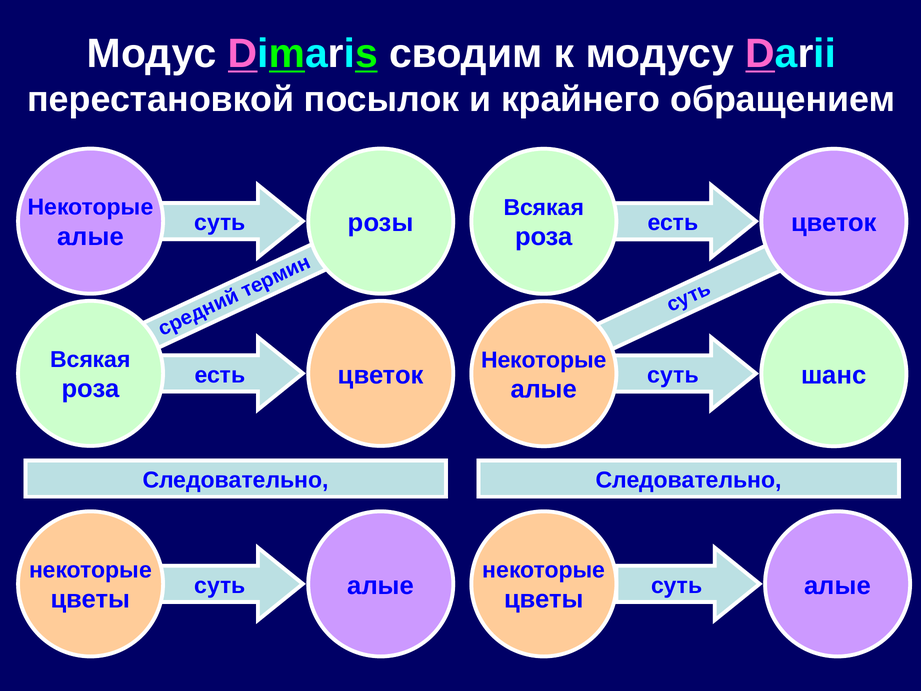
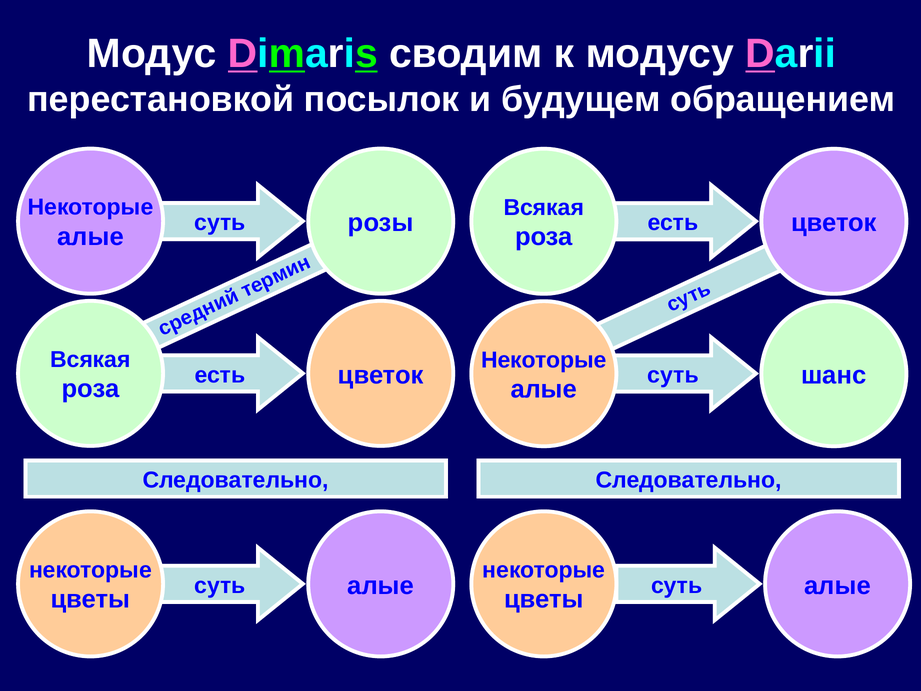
крайнего: крайнего -> будущем
